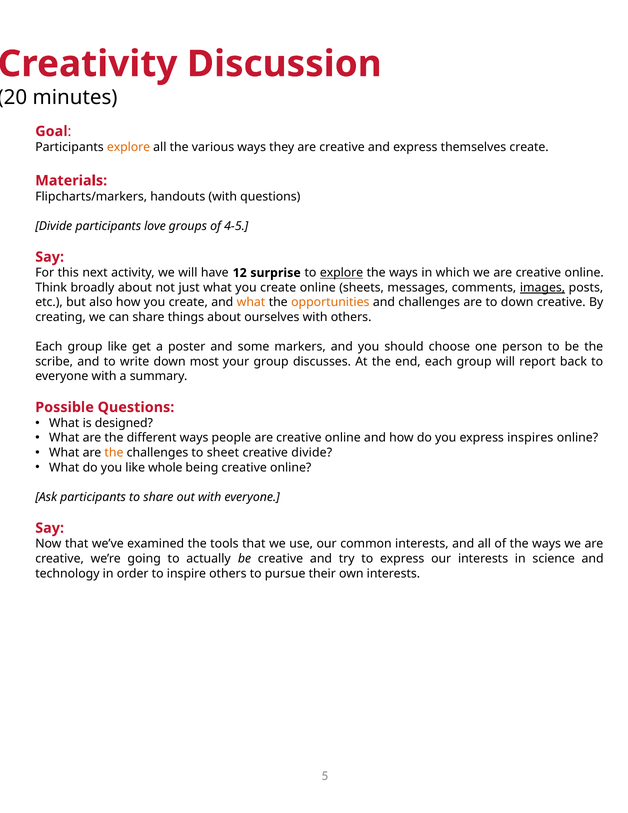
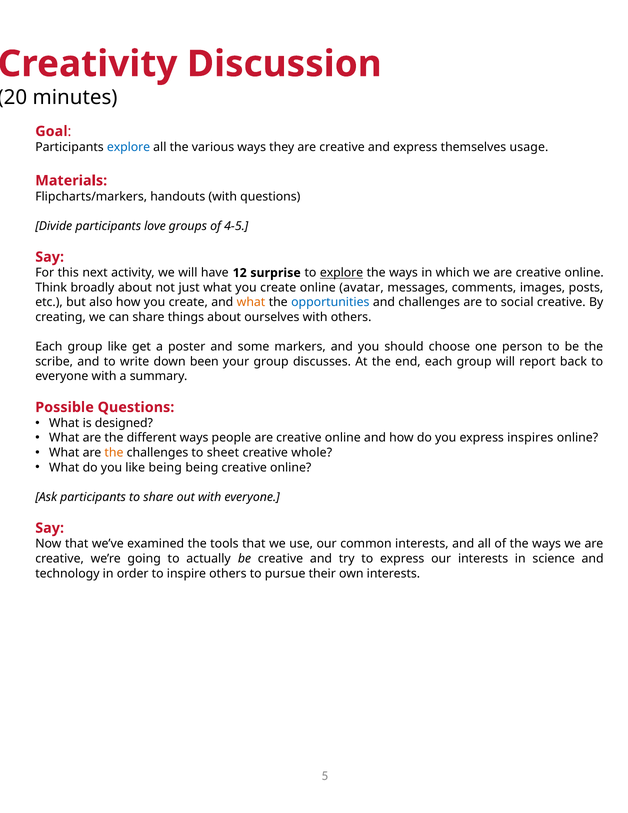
explore at (129, 147) colour: orange -> blue
themselves create: create -> usage
sheets: sheets -> avatar
images underline: present -> none
opportunities colour: orange -> blue
to down: down -> social
most: most -> been
creative divide: divide -> whole
like whole: whole -> being
